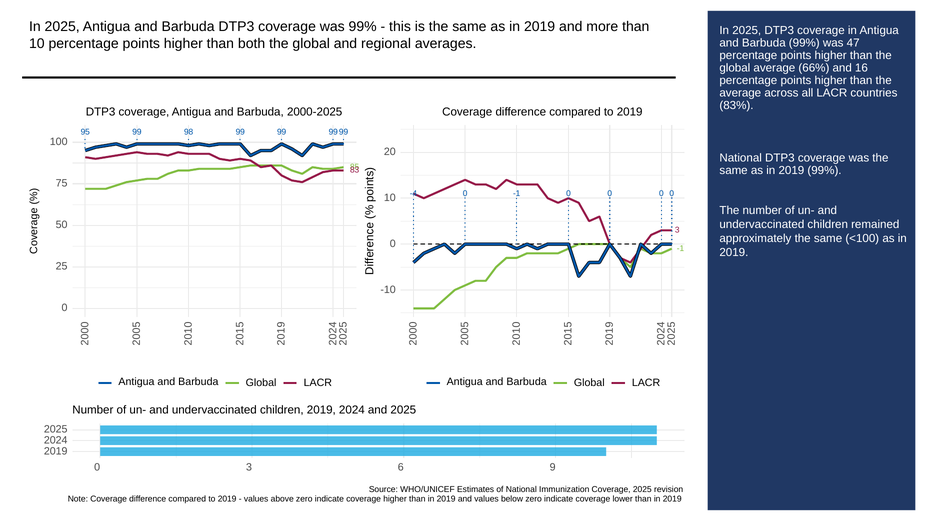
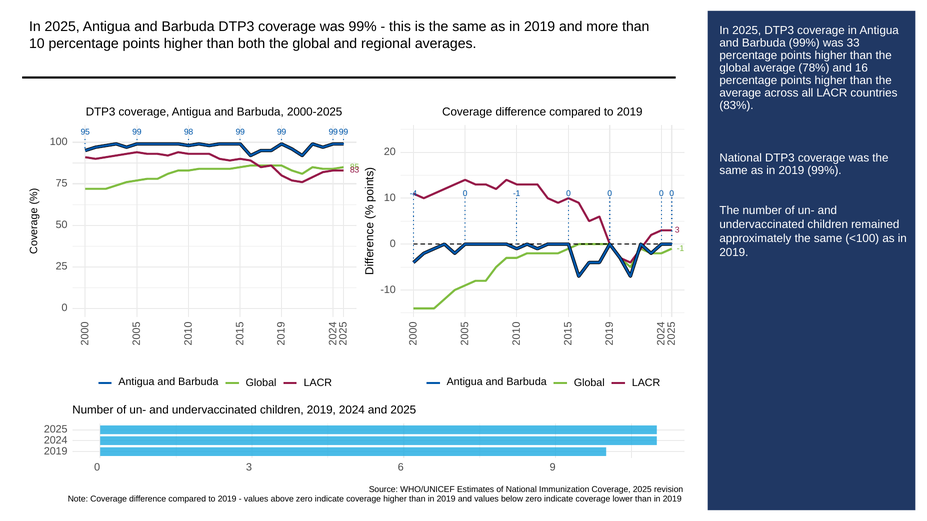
47: 47 -> 33
66%: 66% -> 78%
